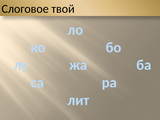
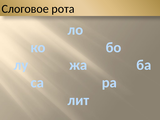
твой: твой -> рота
